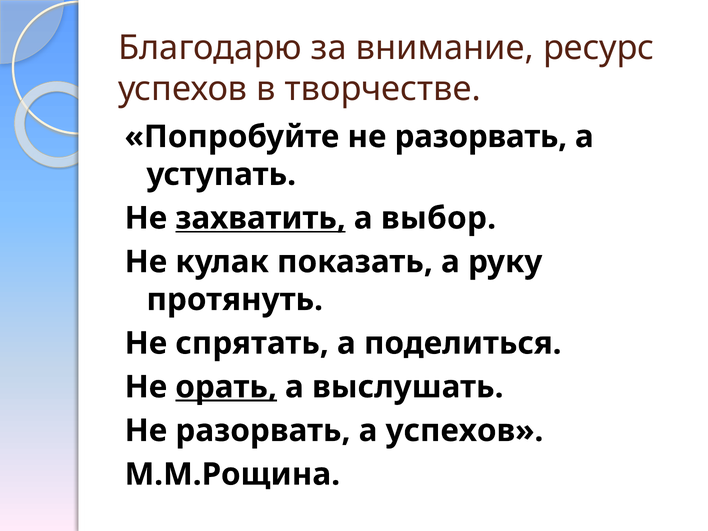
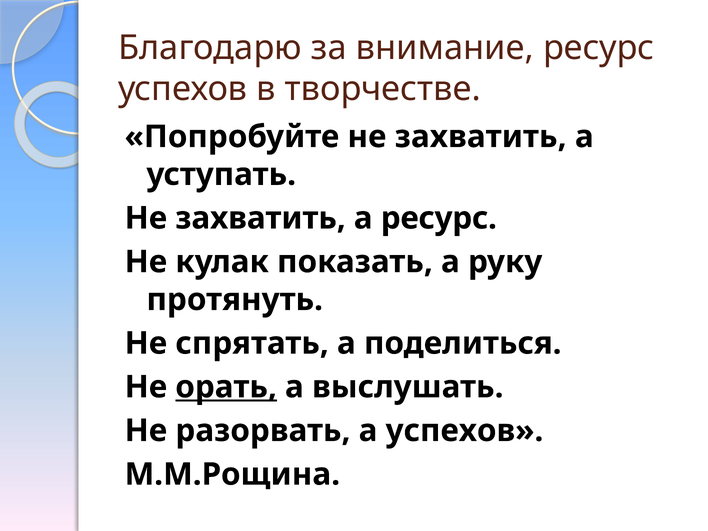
Попробуйте не разорвать: разорвать -> захватить
захватить at (261, 218) underline: present -> none
а выбор: выбор -> ресурс
